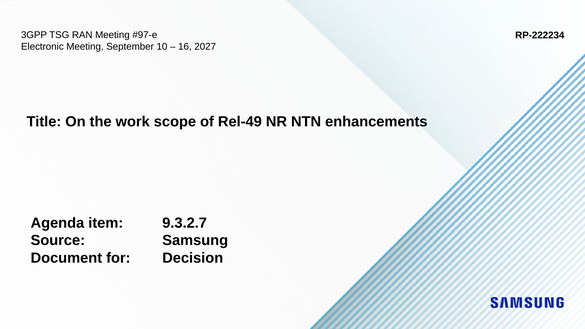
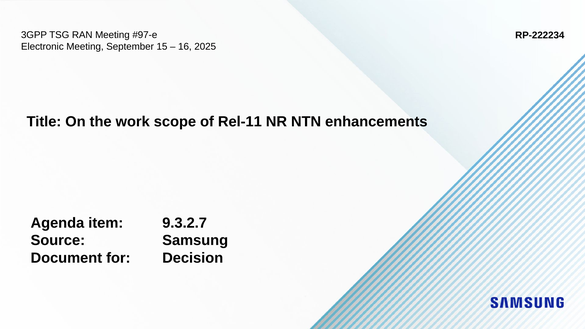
10: 10 -> 15
2027: 2027 -> 2025
Rel-49: Rel-49 -> Rel-11
